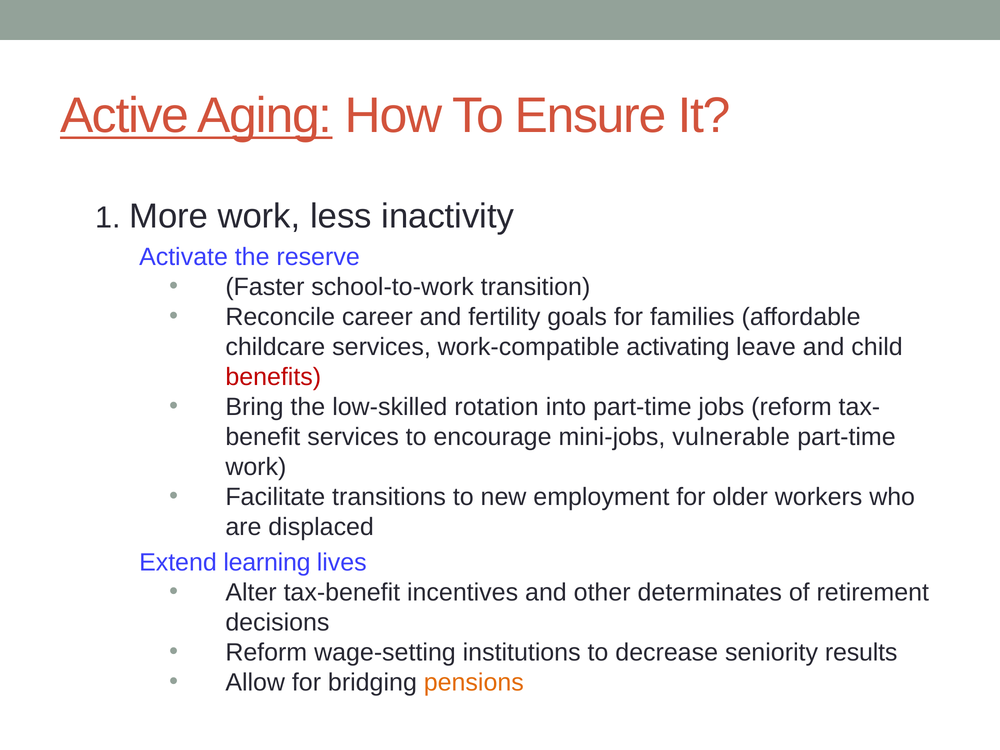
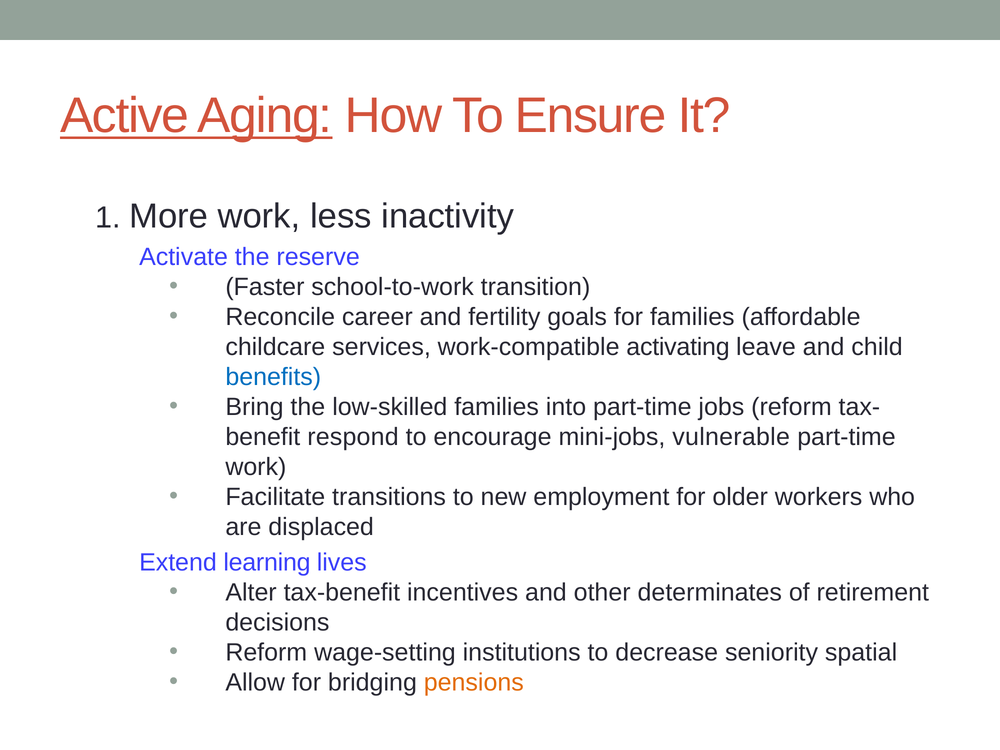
benefits colour: red -> blue
low-skilled rotation: rotation -> families
services at (353, 437): services -> respond
results: results -> spatial
